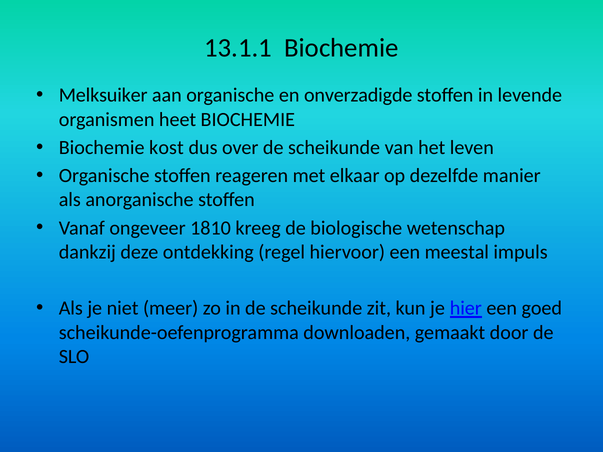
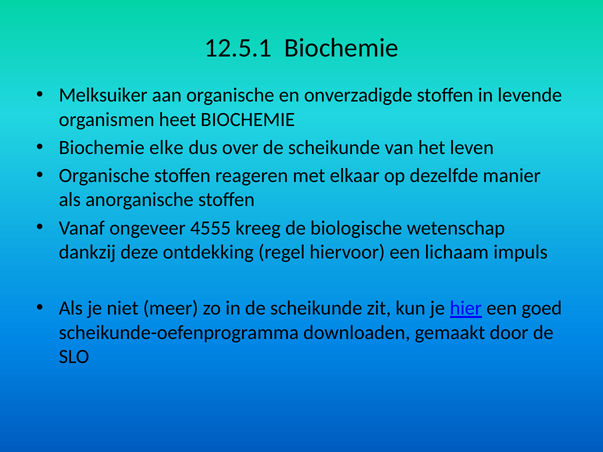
13.1.1: 13.1.1 -> 12.5.1
kost: kost -> elke
1810: 1810 -> 4555
meestal: meestal -> lichaam
